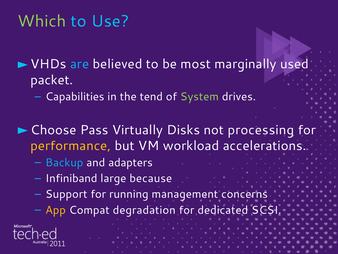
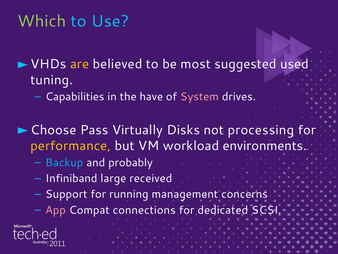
are colour: light blue -> yellow
marginally: marginally -> suggested
packet: packet -> tuning
tend: tend -> have
System colour: light green -> pink
accelerations: accelerations -> environments
adapters: adapters -> probably
because: because -> received
App colour: yellow -> pink
degradation: degradation -> connections
